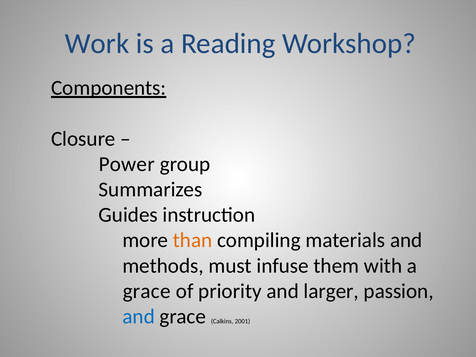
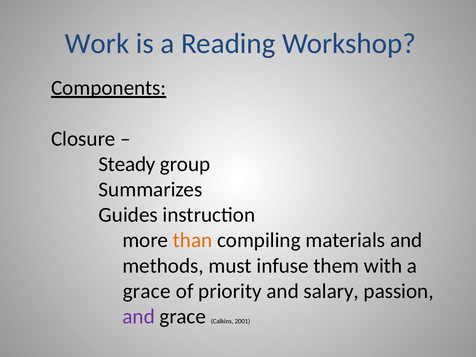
Power: Power -> Steady
larger: larger -> salary
and at (139, 316) colour: blue -> purple
